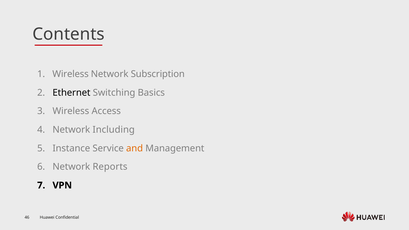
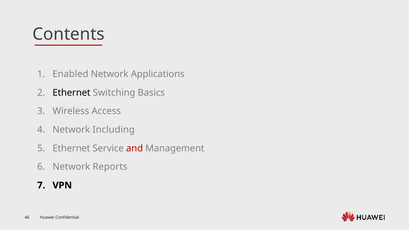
Wireless at (71, 74): Wireless -> Enabled
Subscription: Subscription -> Applications
Instance at (71, 148): Instance -> Ethernet
and colour: orange -> red
